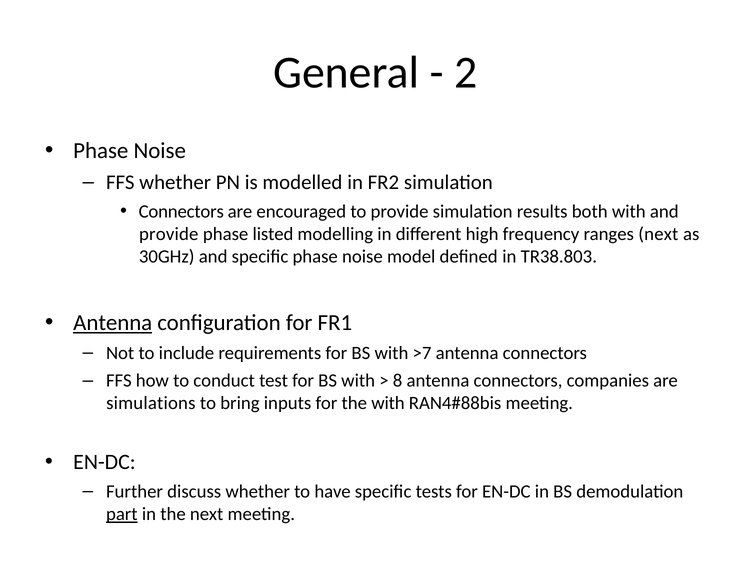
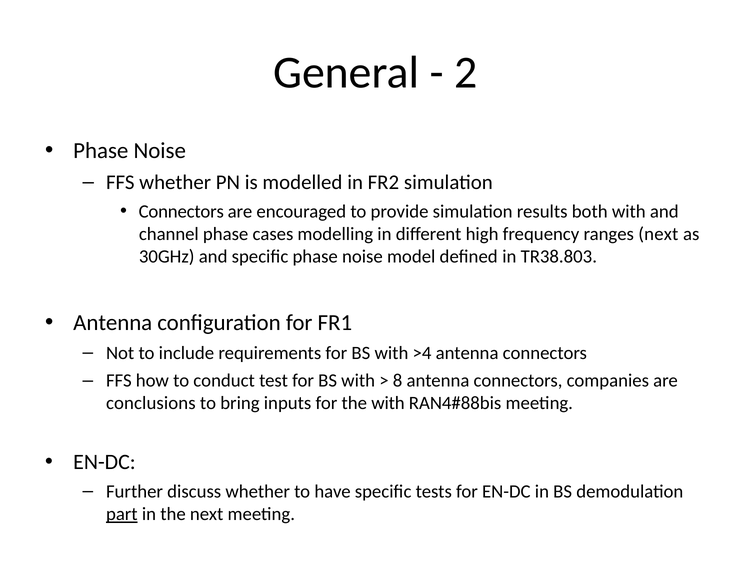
provide at (169, 234): provide -> channel
listed: listed -> cases
Antenna at (113, 323) underline: present -> none
>7: >7 -> >4
simulations: simulations -> conclusions
